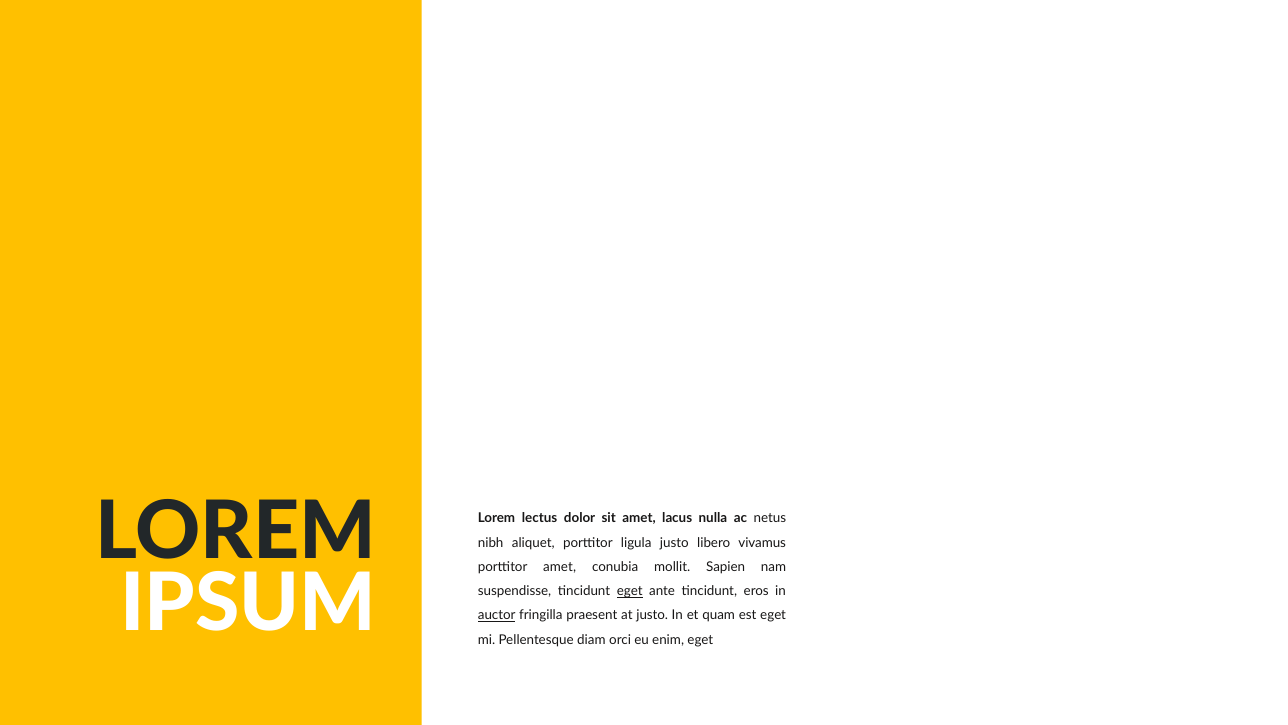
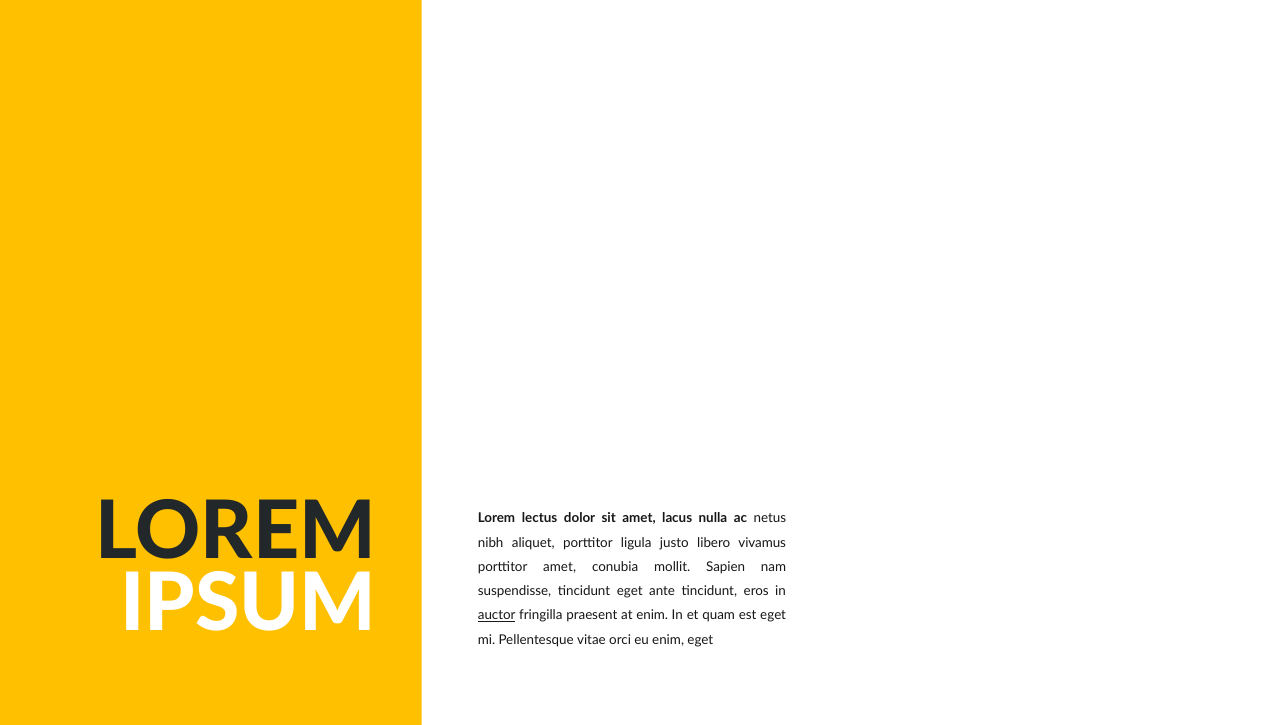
eget at (630, 591) underline: present -> none
at justo: justo -> enim
diam: diam -> vitae
